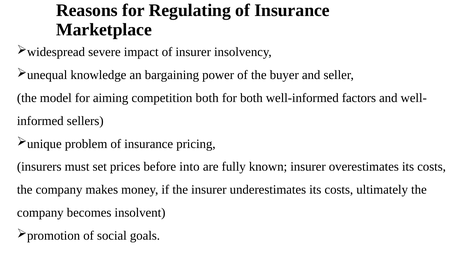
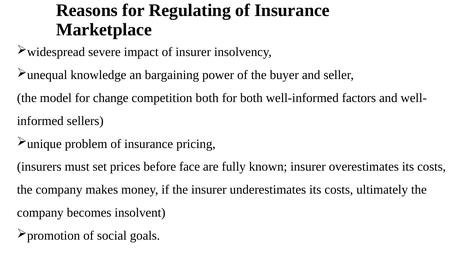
aiming: aiming -> change
into: into -> face
